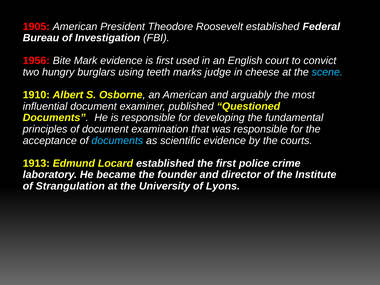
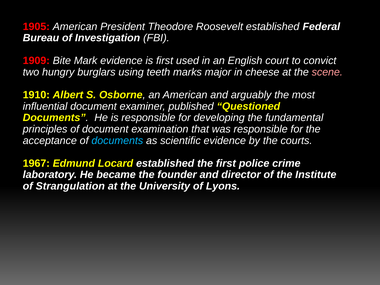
1956: 1956 -> 1909
judge: judge -> major
scene colour: light blue -> pink
1913: 1913 -> 1967
